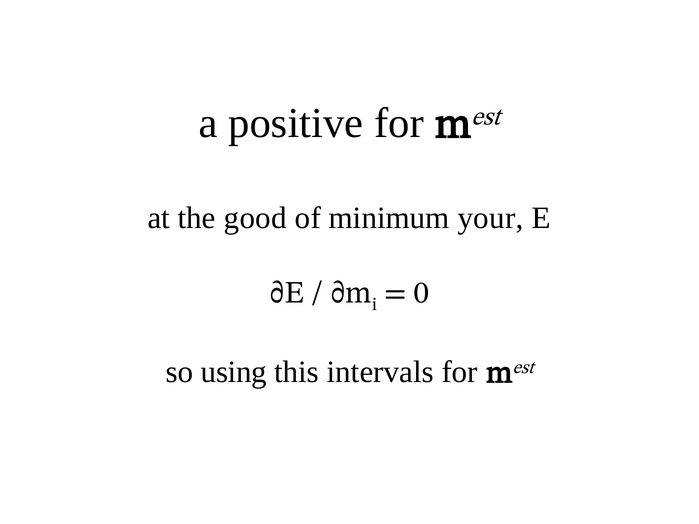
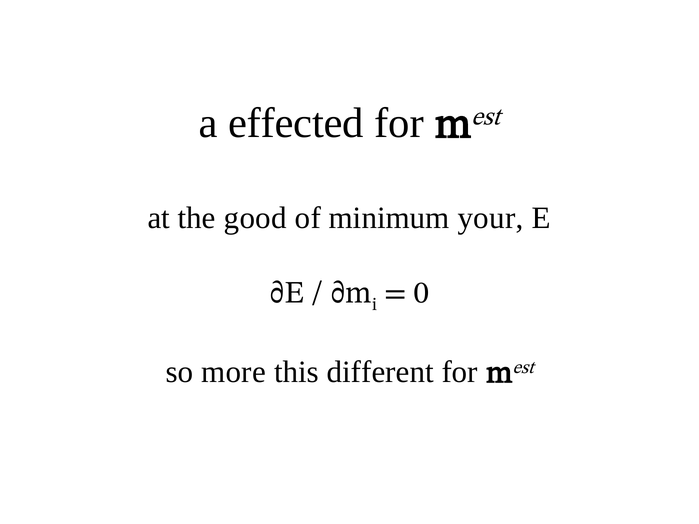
positive: positive -> effected
using: using -> more
intervals: intervals -> different
